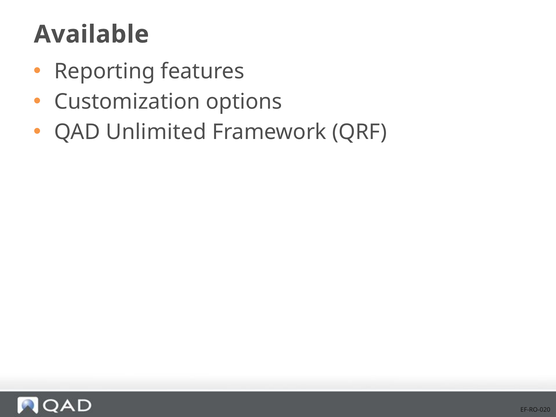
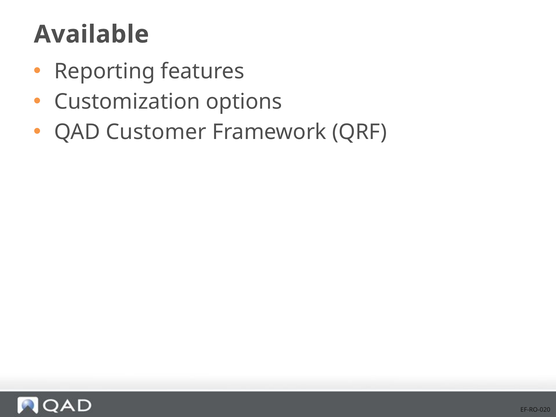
Unlimited: Unlimited -> Customer
